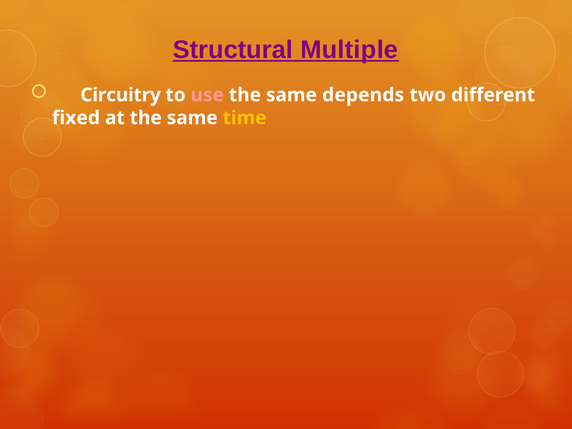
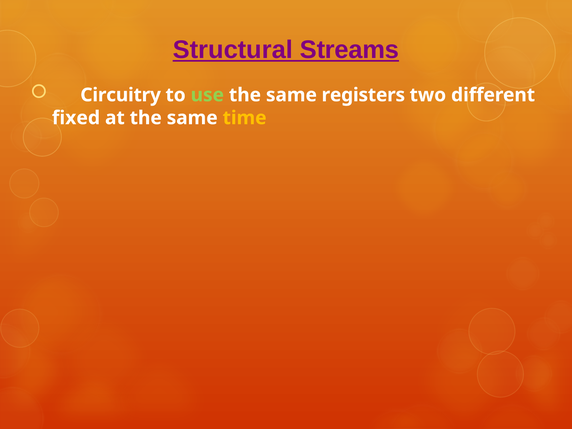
Multiple: Multiple -> Streams
use colour: pink -> light green
depends: depends -> registers
